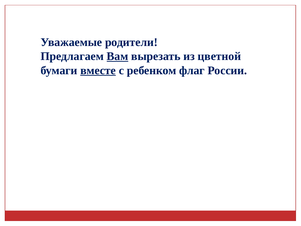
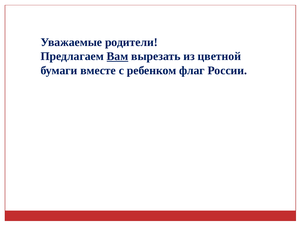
вместе underline: present -> none
